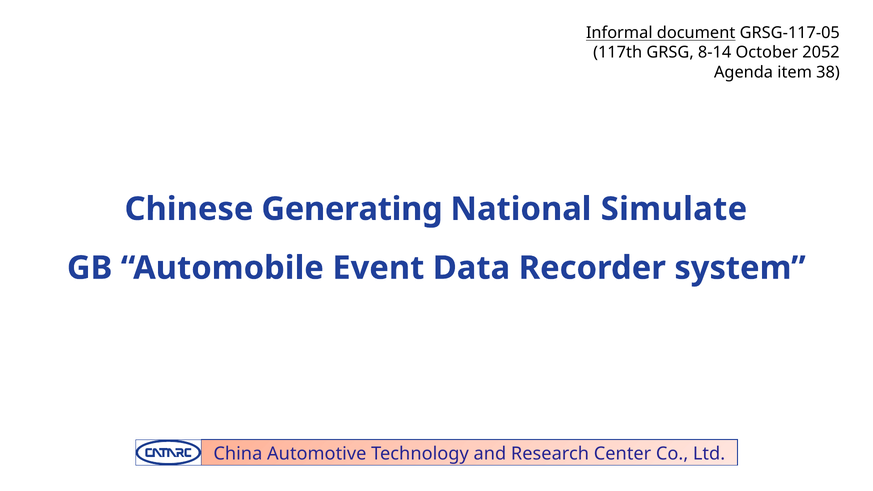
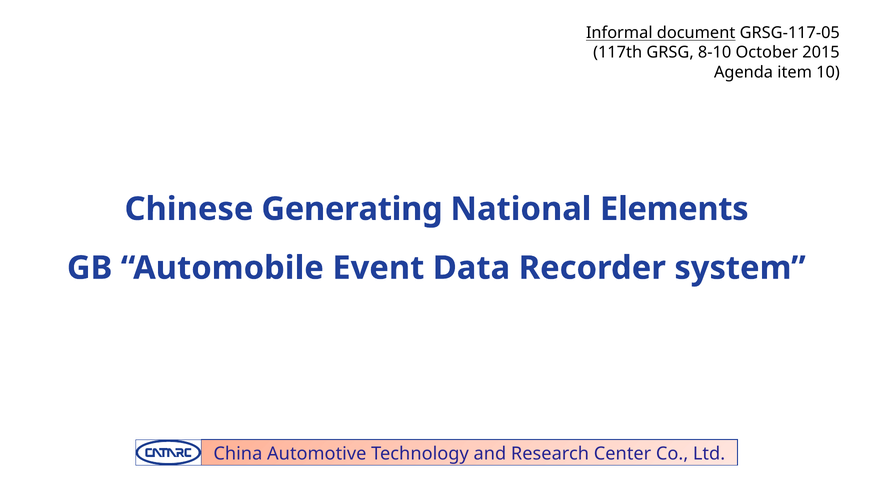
8-14: 8-14 -> 8-10
2052: 2052 -> 2015
38: 38 -> 10
Simulate: Simulate -> Elements
